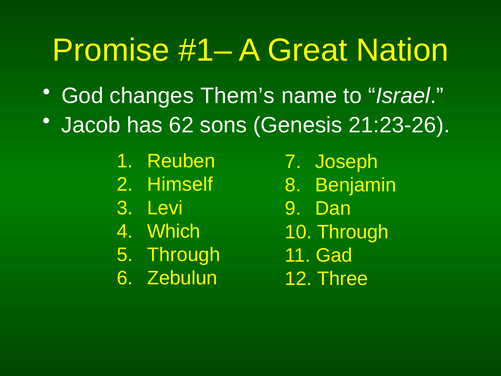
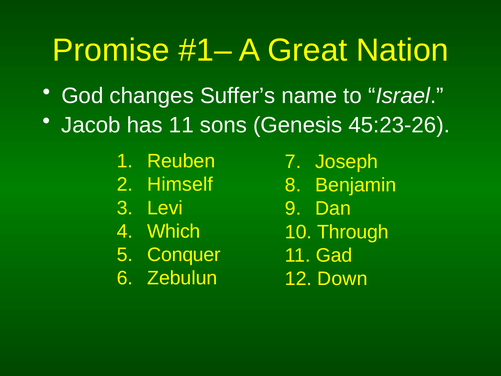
Them’s: Them’s -> Suffer’s
has 62: 62 -> 11
21:23-26: 21:23-26 -> 45:23-26
Through at (184, 255): Through -> Conquer
Three: Three -> Down
